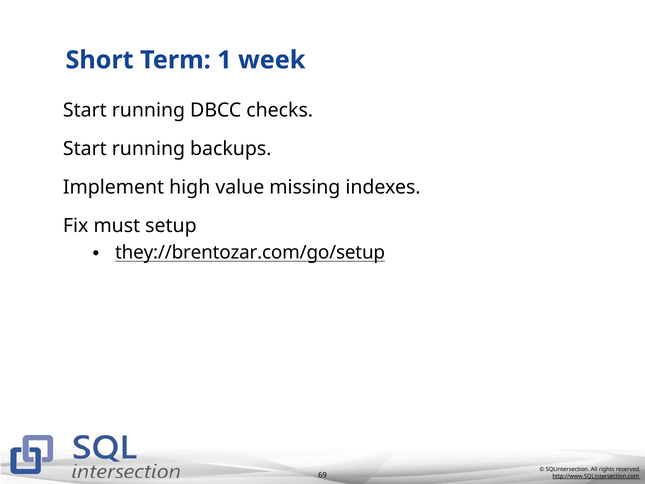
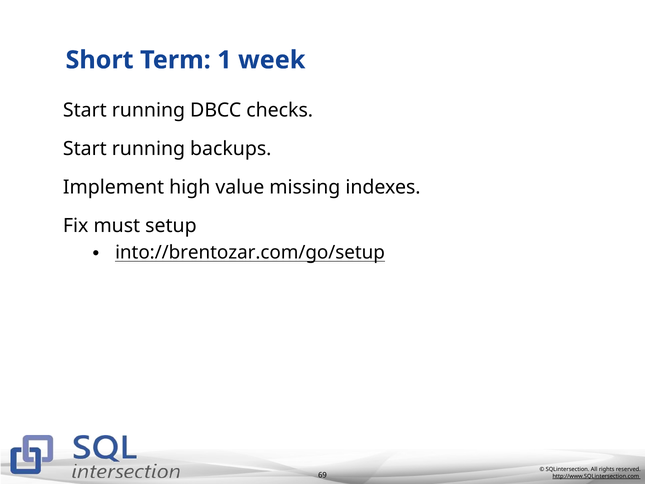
they://brentozar.com/go/setup: they://brentozar.com/go/setup -> into://brentozar.com/go/setup
